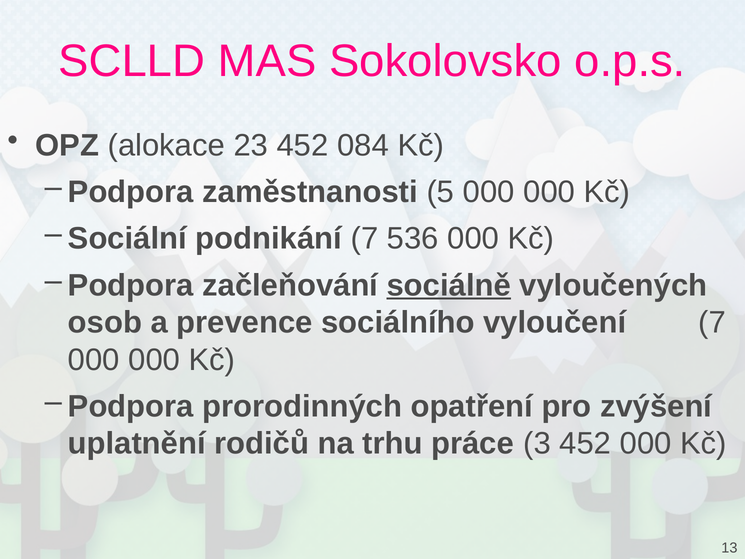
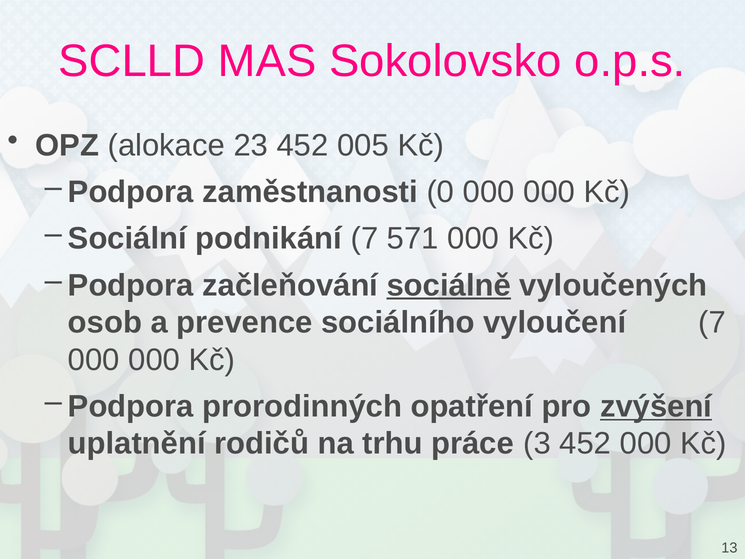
084: 084 -> 005
5: 5 -> 0
536: 536 -> 571
zvýšení underline: none -> present
